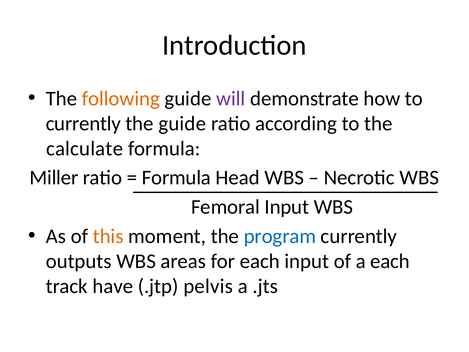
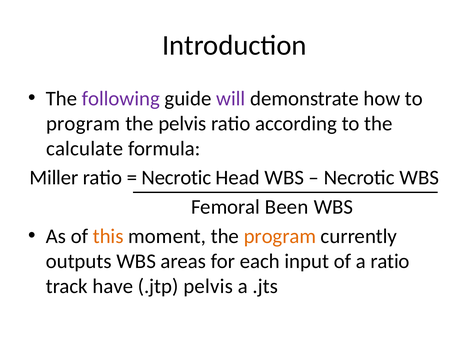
following colour: orange -> purple
currently at (83, 123): currently -> program
the guide: guide -> pelvis
Formula at (176, 178): Formula -> Necrotic
Femoral Input: Input -> Been
program at (280, 236) colour: blue -> orange
a each: each -> ratio
